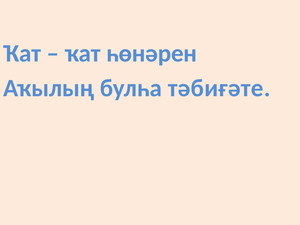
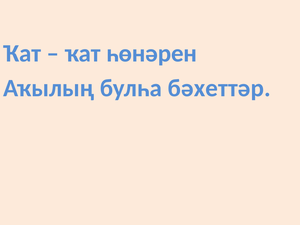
тәбиғәте: тәбиғәте -> бәхеттәр
